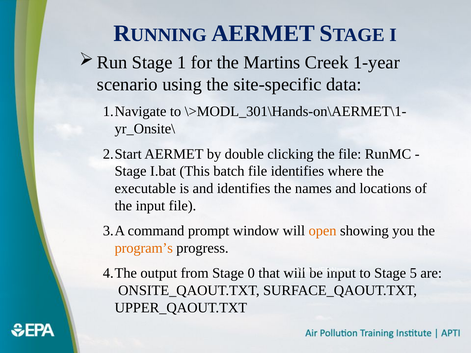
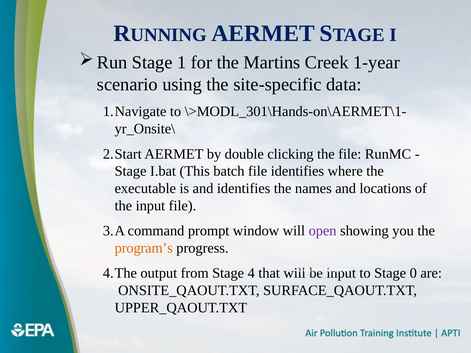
open colour: orange -> purple
0: 0 -> 4
5: 5 -> 0
